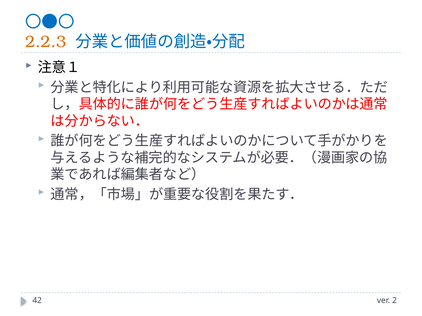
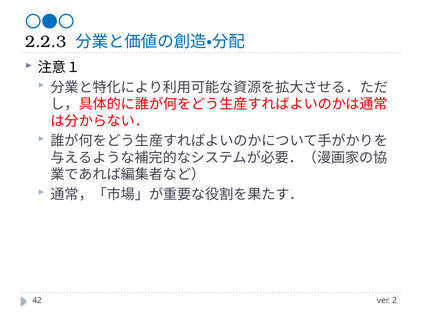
2.2.3 colour: orange -> black
